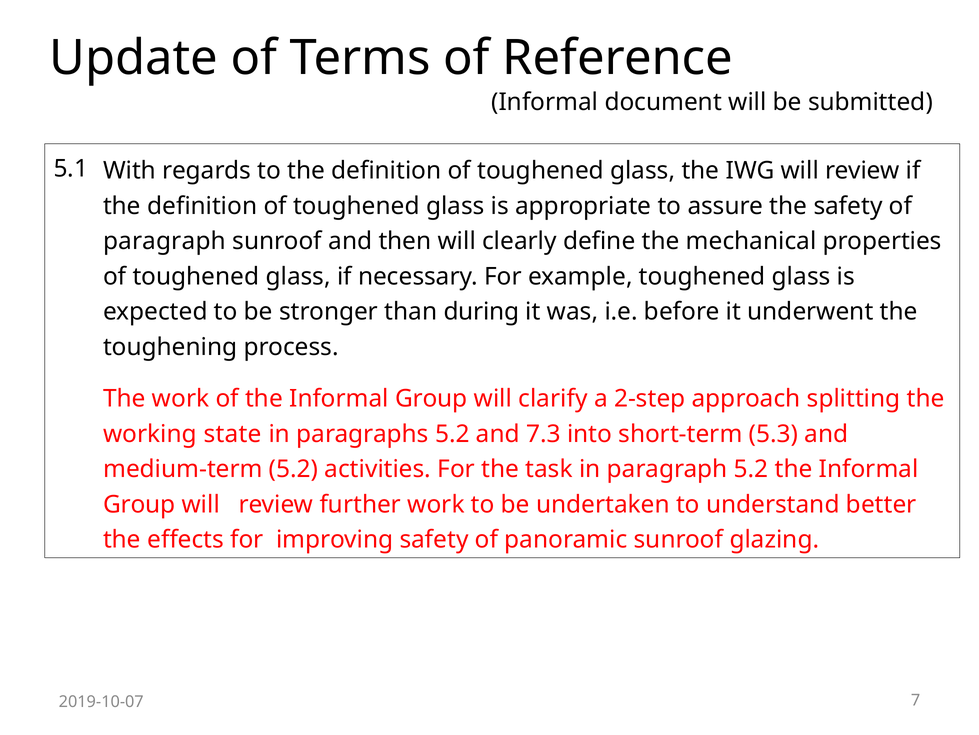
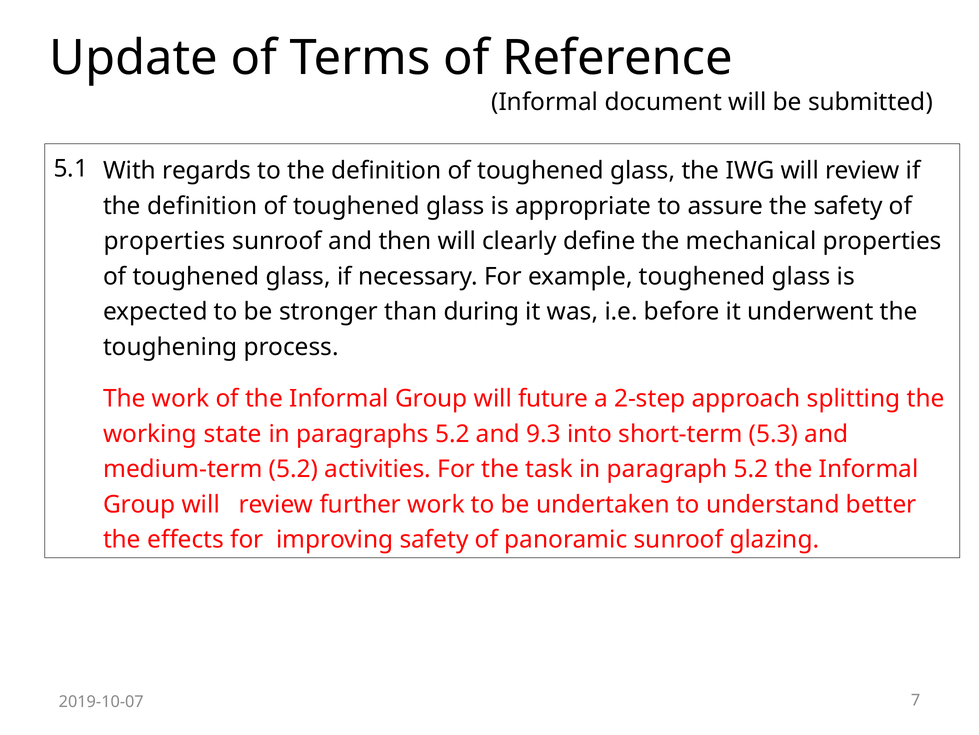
paragraph at (164, 241): paragraph -> properties
clarify: clarify -> future
7.3: 7.3 -> 9.3
